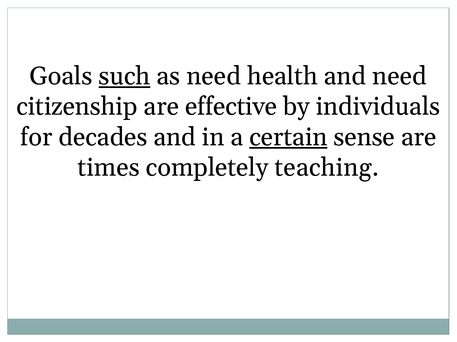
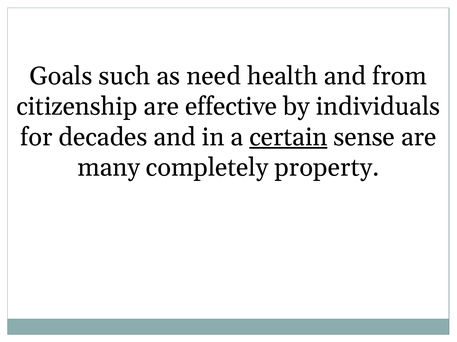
such underline: present -> none
and need: need -> from
times: times -> many
teaching: teaching -> property
